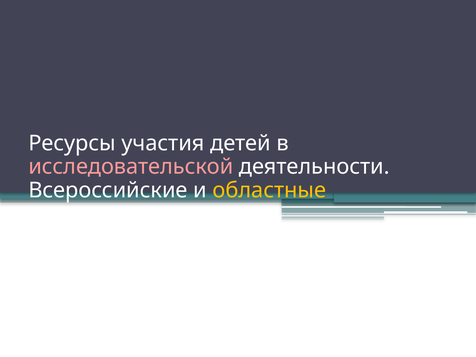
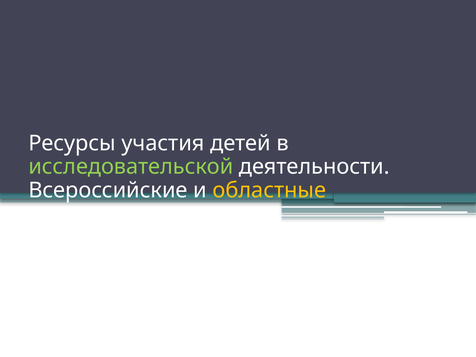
исследовательской colour: pink -> light green
